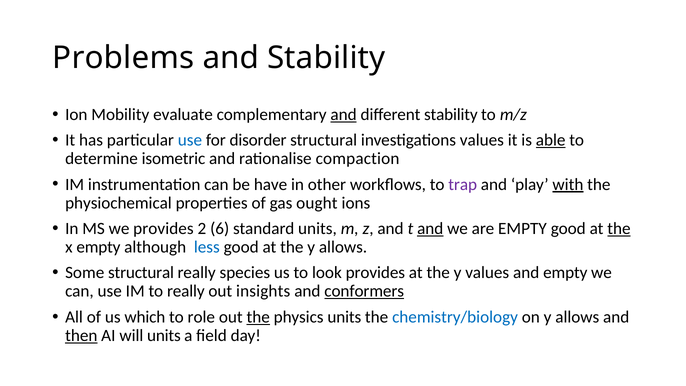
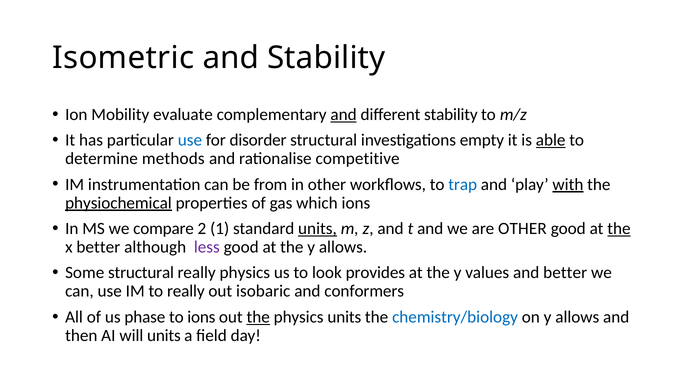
Problems: Problems -> Isometric
investigations values: values -> empty
isometric: isometric -> methods
compaction: compaction -> competitive
have: have -> from
trap colour: purple -> blue
physiochemical underline: none -> present
ought: ought -> which
we provides: provides -> compare
6: 6 -> 1
units at (317, 228) underline: none -> present
and at (430, 228) underline: present -> none
are EMPTY: EMPTY -> OTHER
x empty: empty -> better
less colour: blue -> purple
really species: species -> physics
and empty: empty -> better
insights: insights -> isobaric
conformers underline: present -> none
which: which -> phase
to role: role -> ions
then underline: present -> none
